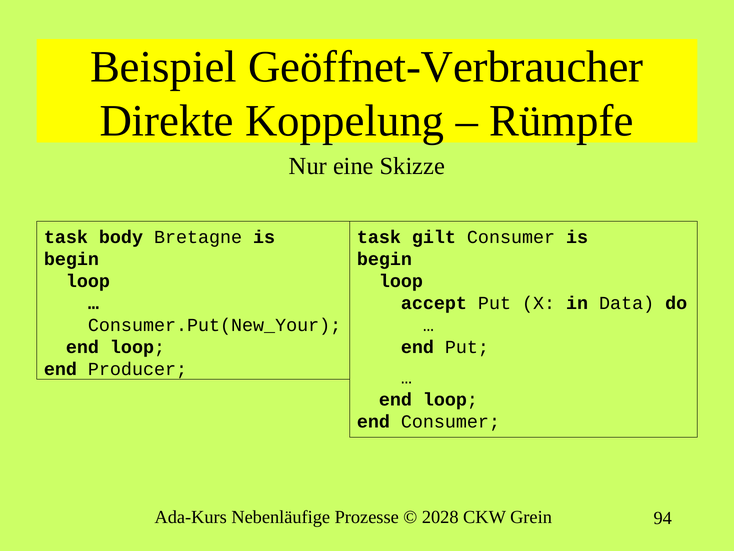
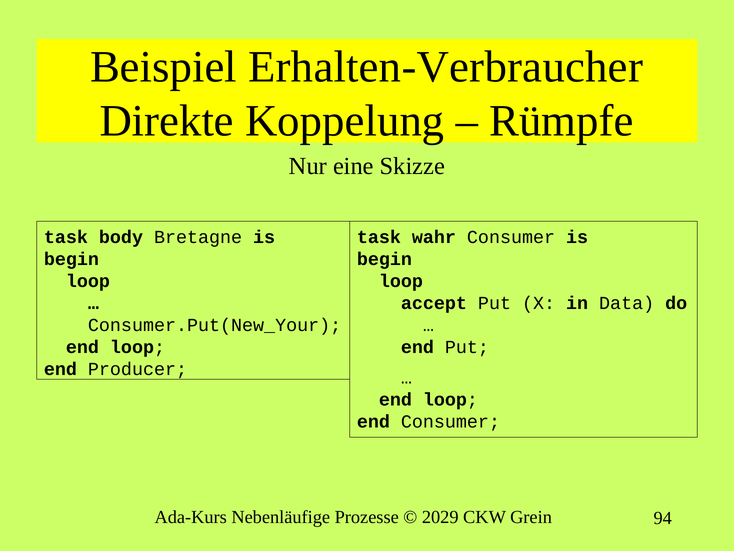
Geöffnet-Verbraucher: Geöffnet-Verbraucher -> Erhalten-Verbraucher
gilt: gilt -> wahr
2028: 2028 -> 2029
